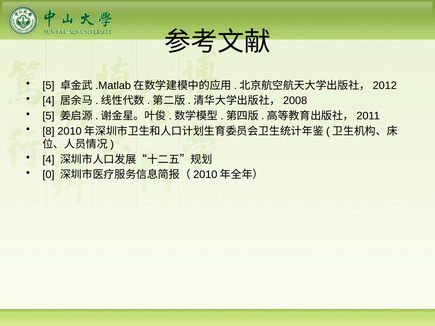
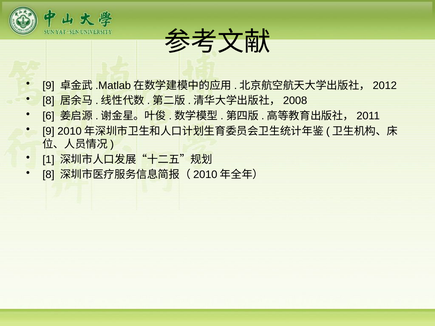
5 at (48, 86): 5 -> 9
4 at (48, 101): 4 -> 8
5 at (48, 116): 5 -> 6
8 at (48, 131): 8 -> 9
4 at (48, 160): 4 -> 1
0 at (48, 175): 0 -> 8
